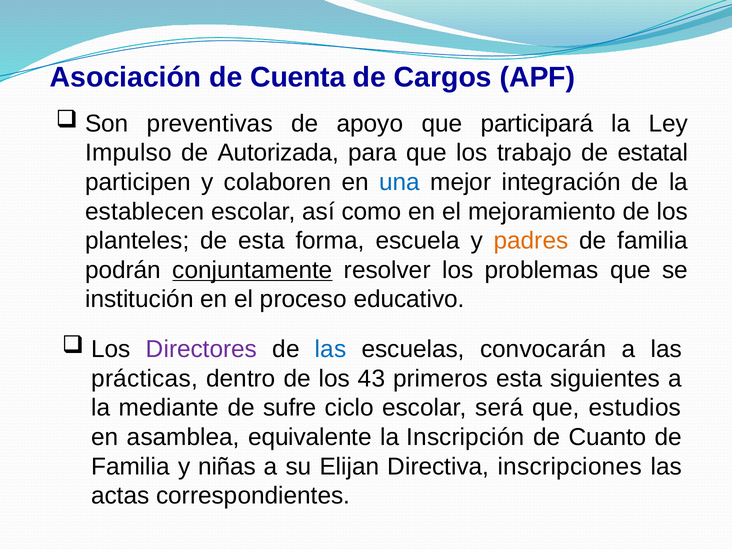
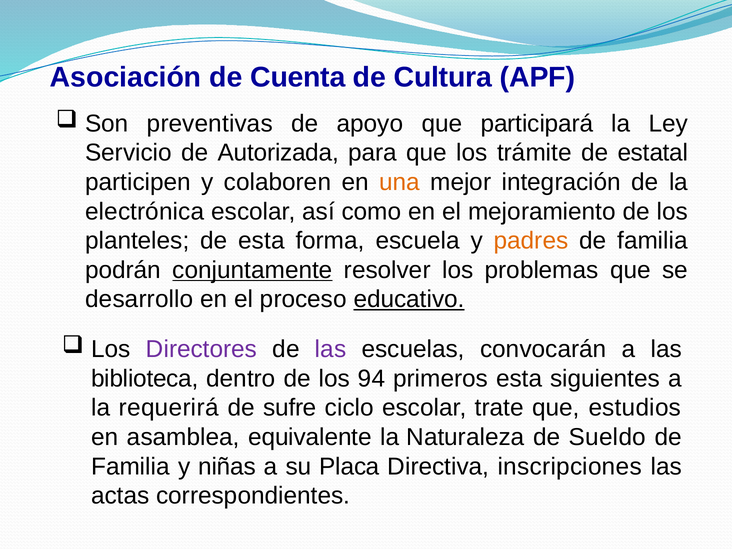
Cargos: Cargos -> Cultura
Impulso: Impulso -> Servicio
trabajo: trabajo -> trámite
una colour: blue -> orange
establecen: establecen -> electrónica
institución: institución -> desarrollo
educativo underline: none -> present
las at (331, 349) colour: blue -> purple
prácticas: prácticas -> biblioteca
43: 43 -> 94
mediante: mediante -> requerirá
será: será -> trate
Inscripción: Inscripción -> Naturaleza
Cuanto: Cuanto -> Sueldo
Elijan: Elijan -> Placa
